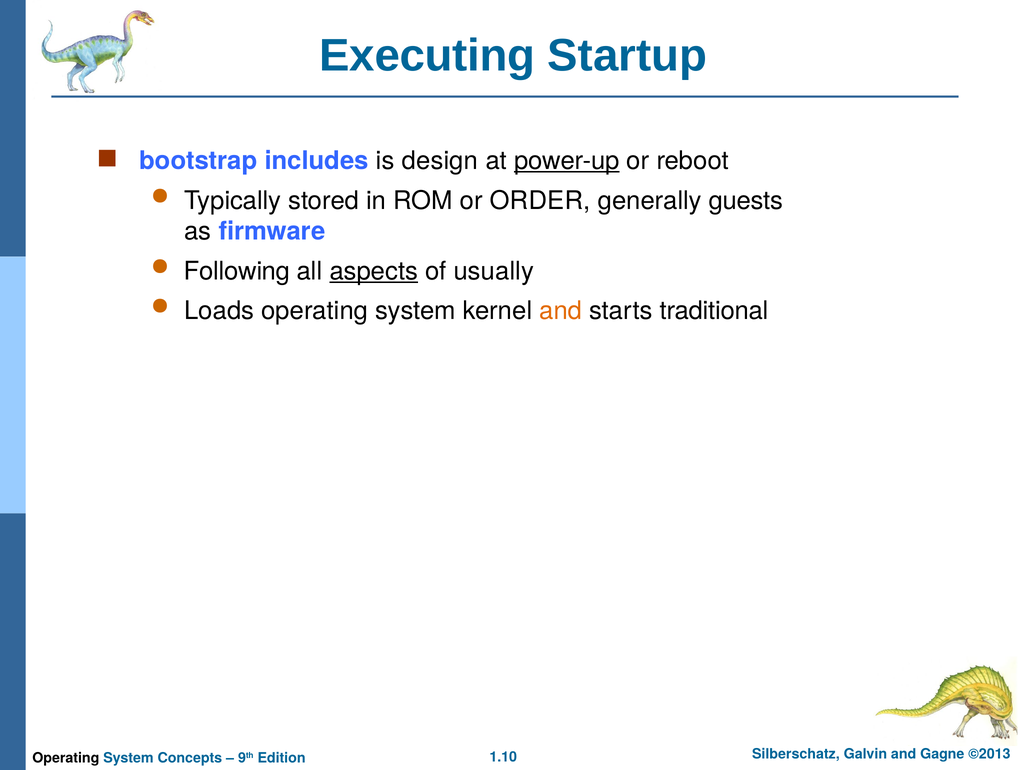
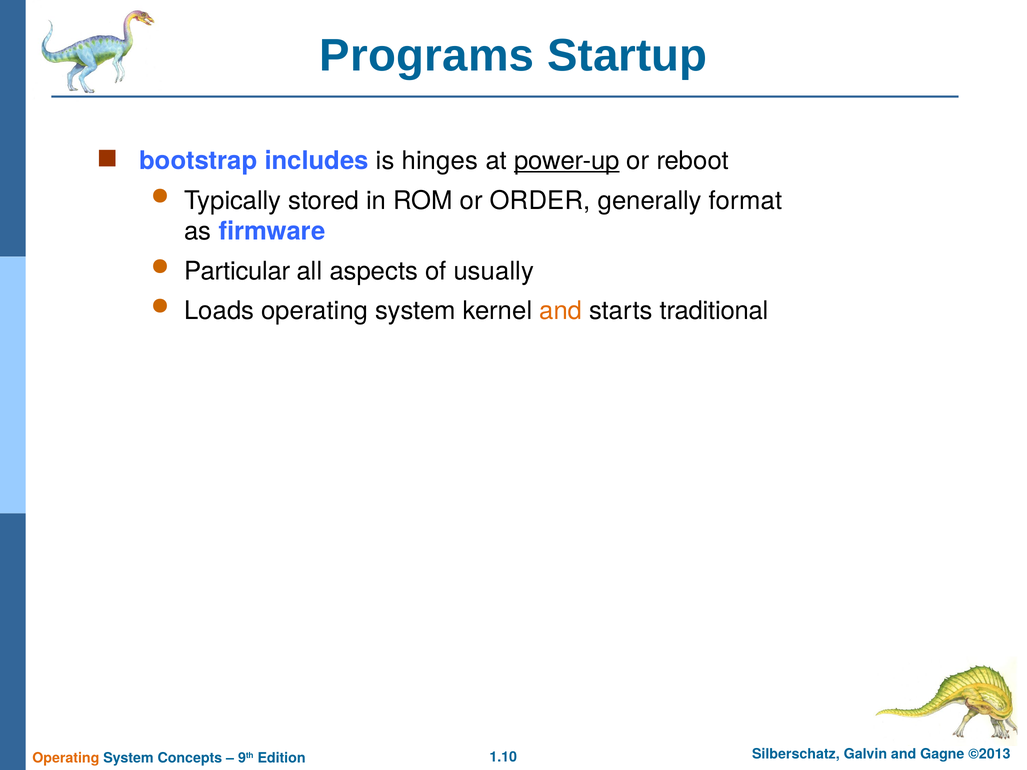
Executing: Executing -> Programs
design: design -> hinges
guests: guests -> format
Following: Following -> Particular
aspects underline: present -> none
Operating at (66, 758) colour: black -> orange
